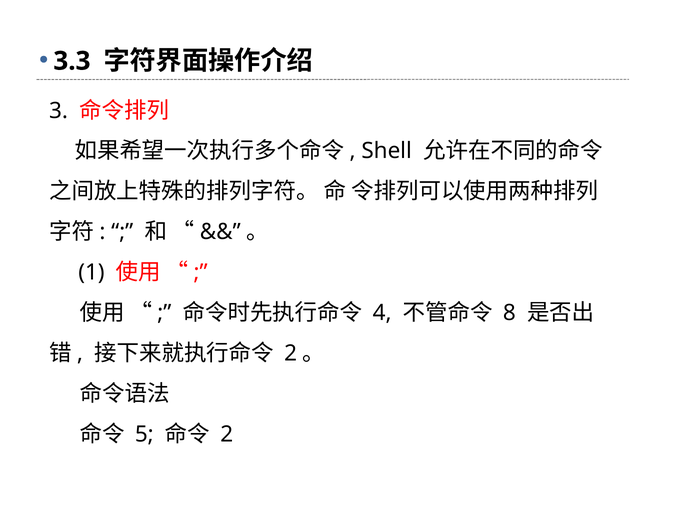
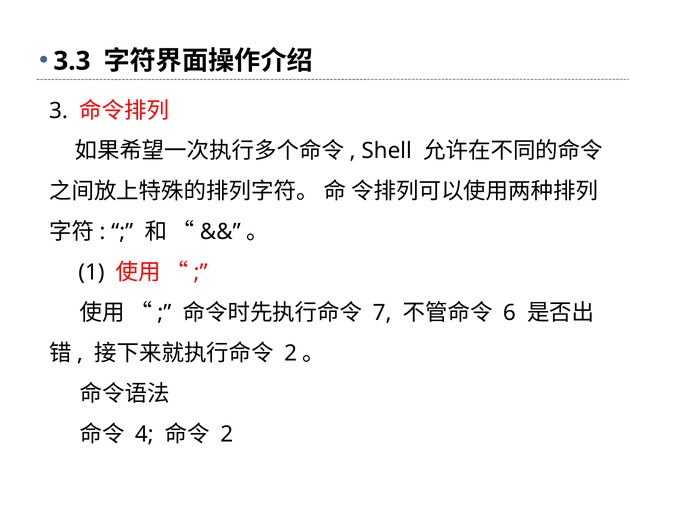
4: 4 -> 7
8: 8 -> 6
5: 5 -> 4
